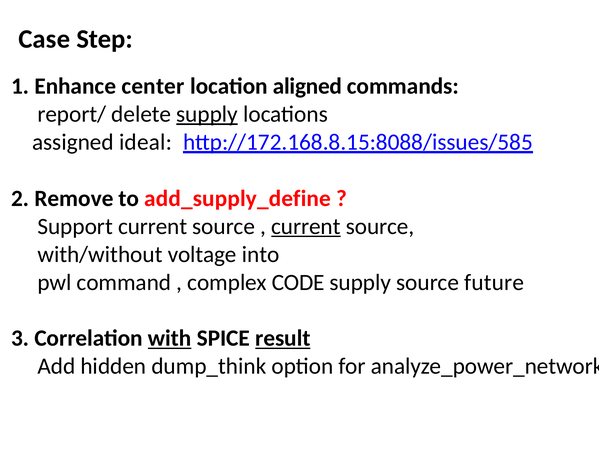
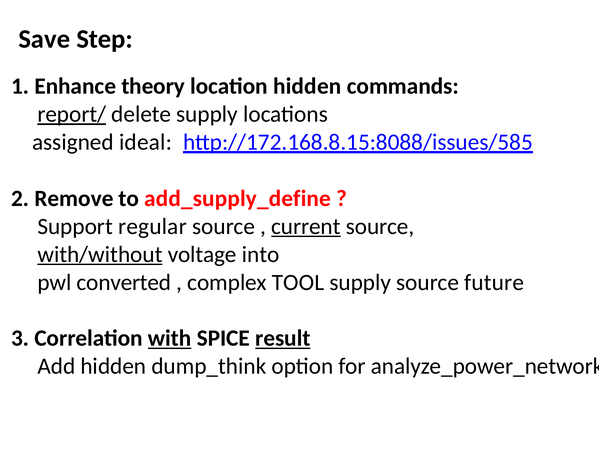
Case: Case -> Save
center: center -> theory
location aligned: aligned -> hidden
report/ underline: none -> present
supply at (207, 114) underline: present -> none
Support current: current -> regular
with/without underline: none -> present
command: command -> converted
CODE: CODE -> TOOL
